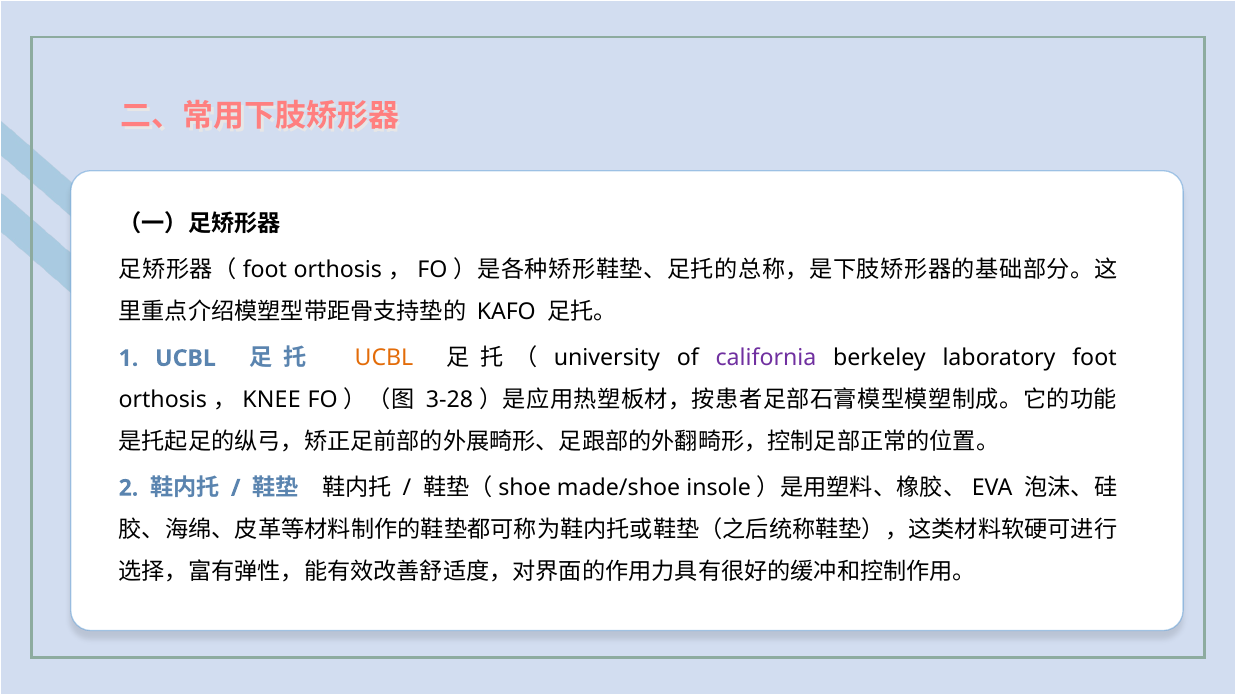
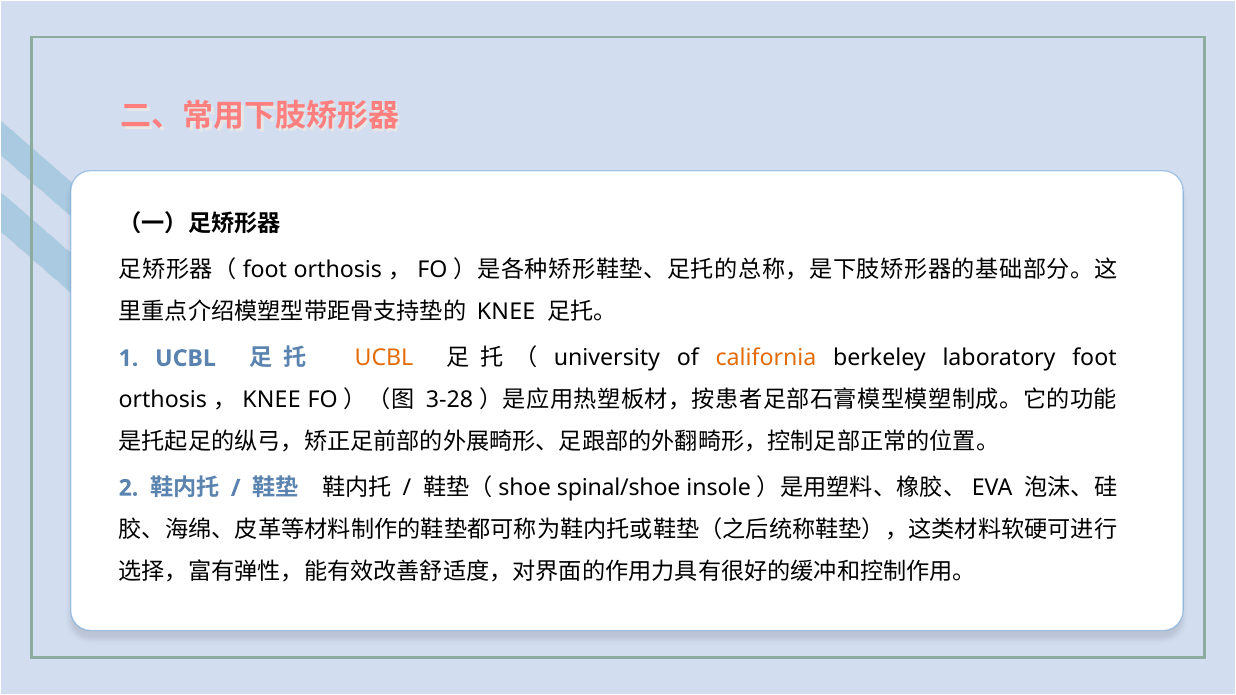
KAFO at (506, 312): KAFO -> KNEE
california colour: purple -> orange
made/shoe: made/shoe -> spinal/shoe
